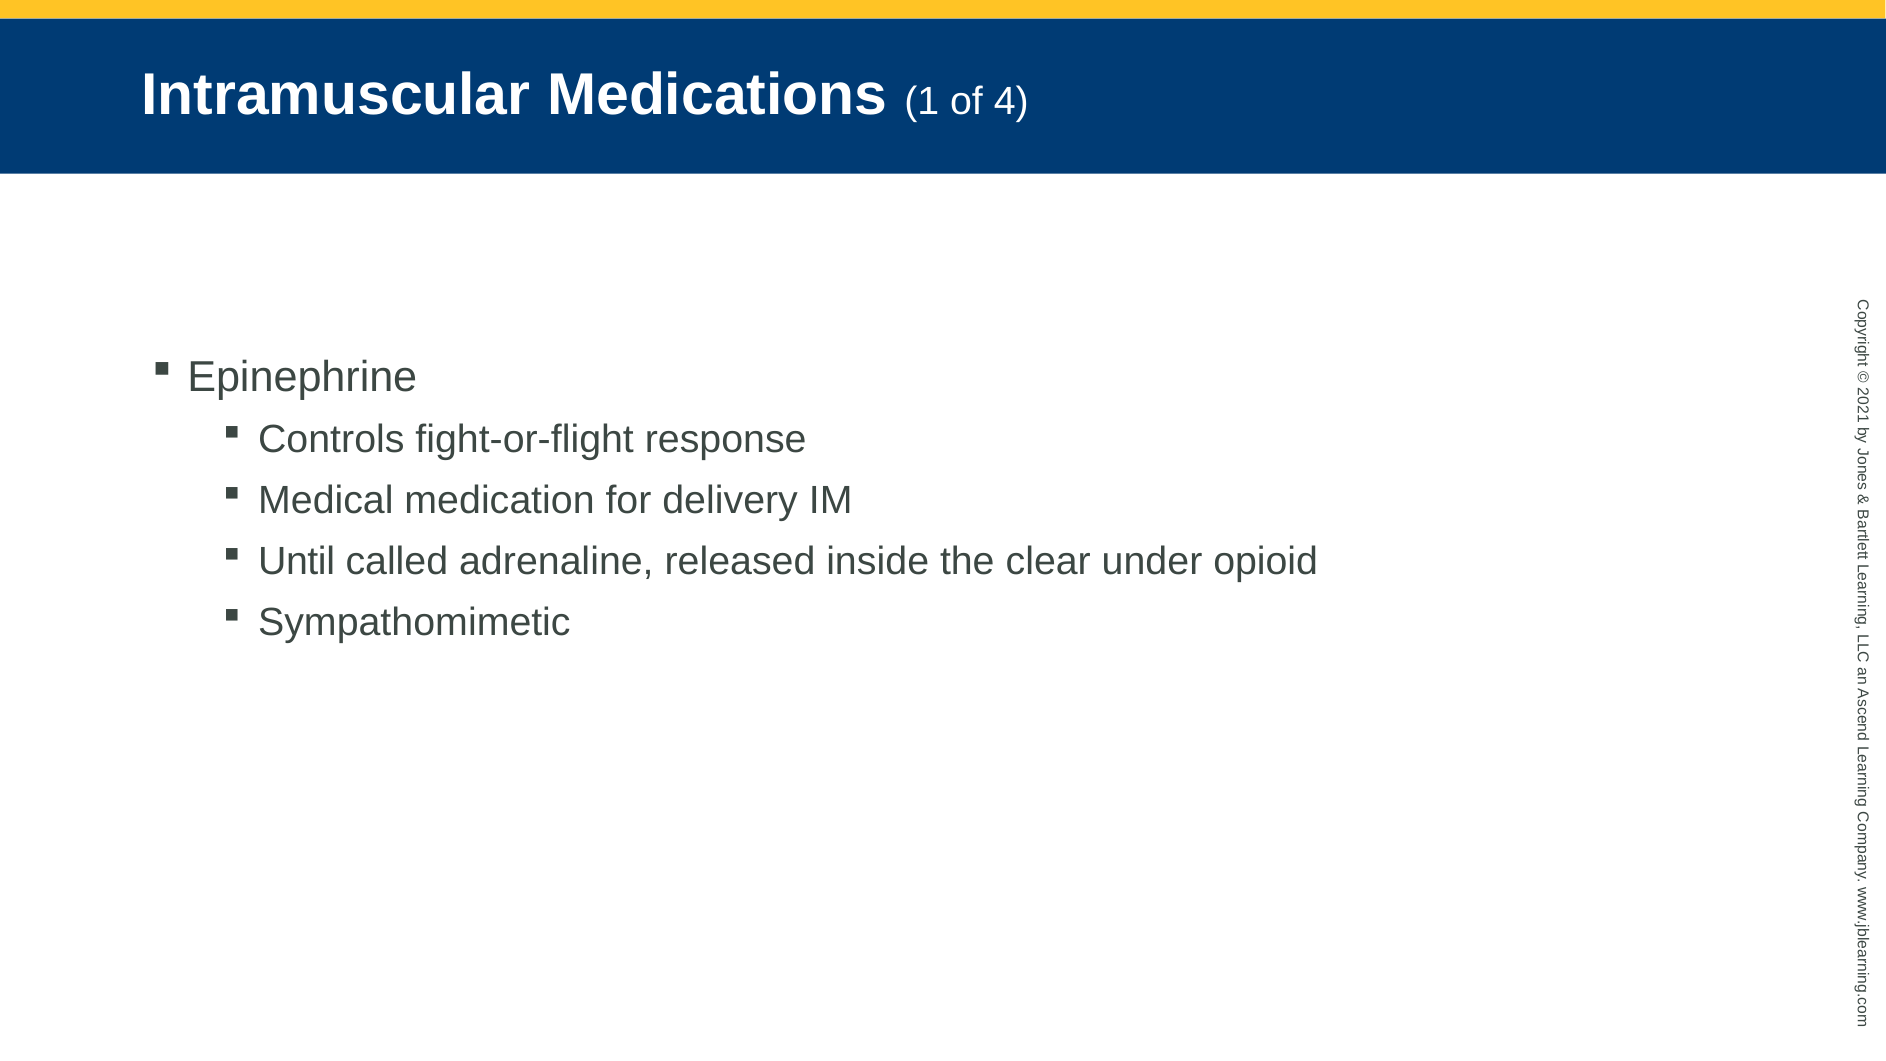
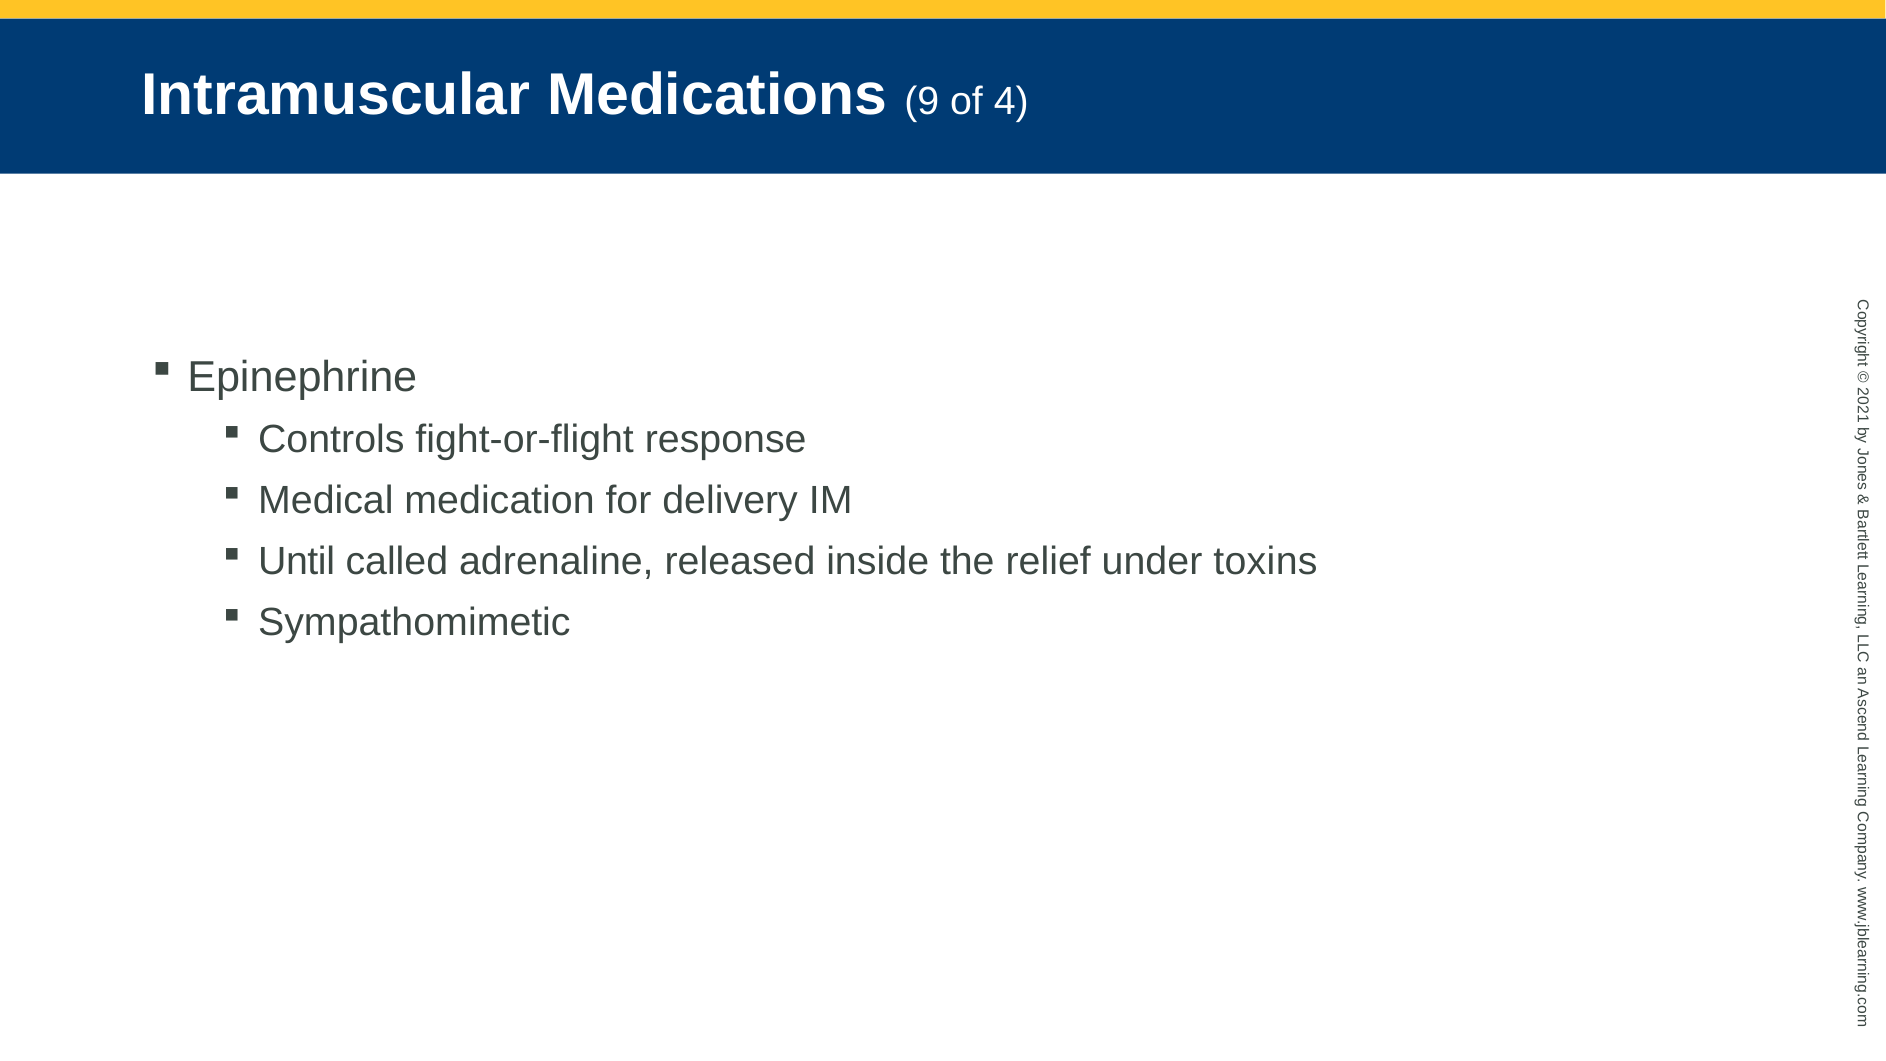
Medications 1: 1 -> 9
clear: clear -> relief
opioid: opioid -> toxins
